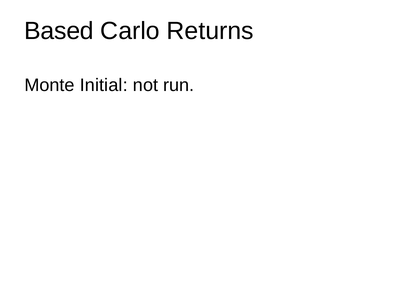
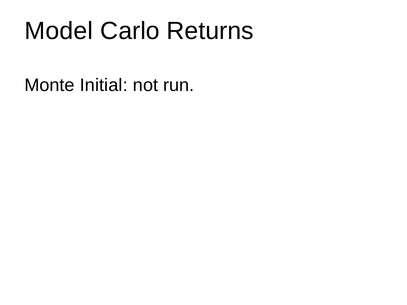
Based: Based -> Model
